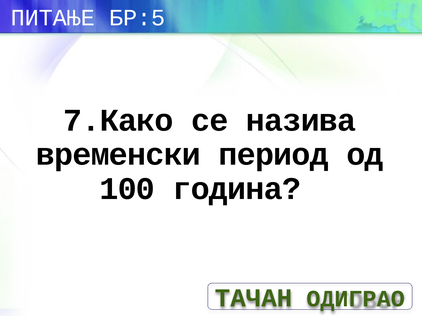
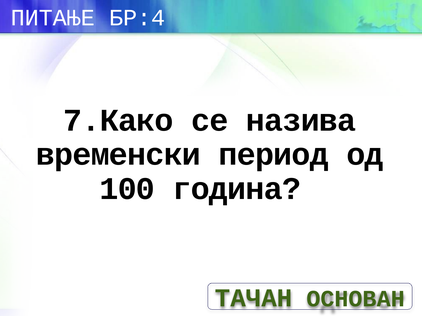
БР:5: БР:5 -> БР:4
ОДИГРАО: ОДИГРАО -> ОСНОВАН
